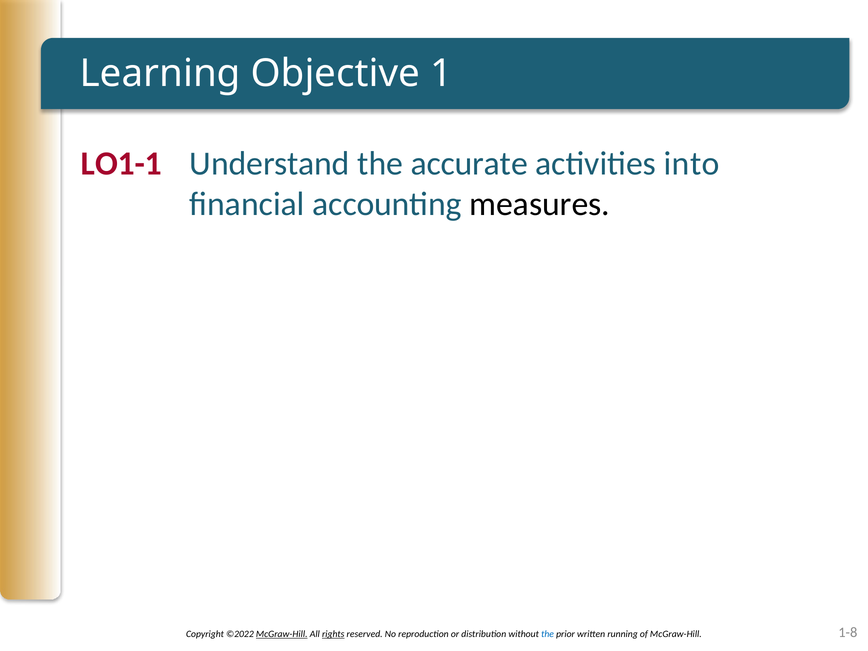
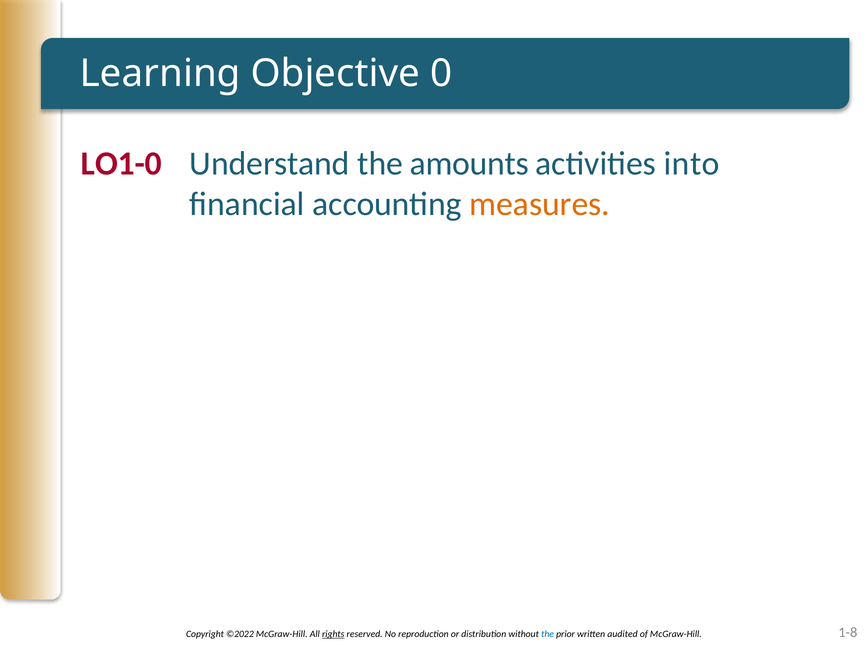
1: 1 -> 0
LO1-1: LO1-1 -> LO1-0
accurate: accurate -> amounts
measures colour: black -> orange
McGraw-Hill at (282, 634) underline: present -> none
running: running -> audited
